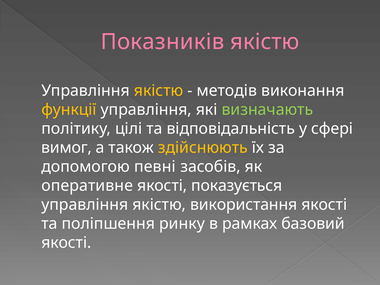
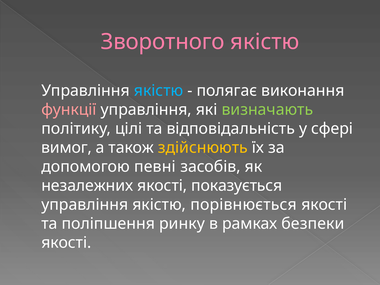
Показників: Показників -> Зворотного
якістю at (159, 91) colour: yellow -> light blue
методів: методів -> полягає
функції colour: yellow -> pink
оперативне: оперативне -> незалежних
використання: використання -> порівнюється
базовий: базовий -> безпеки
